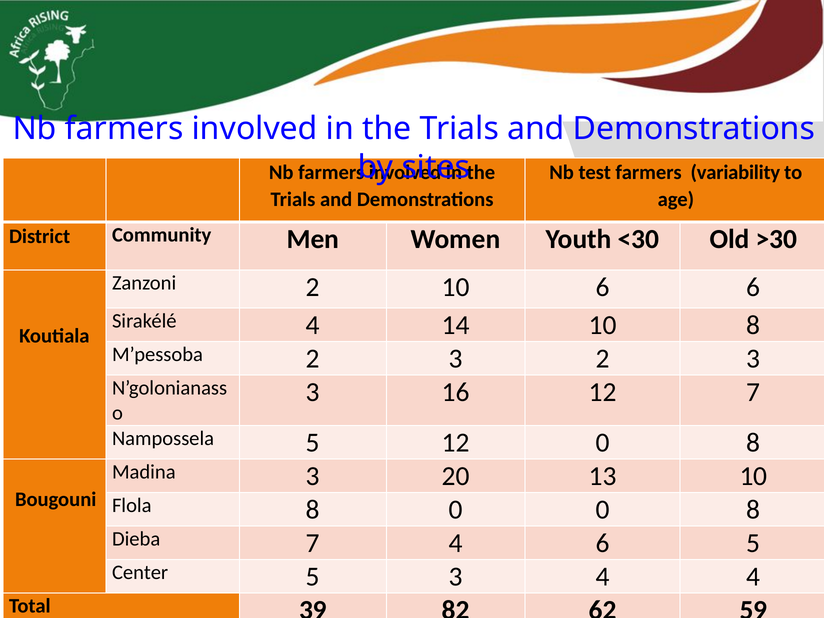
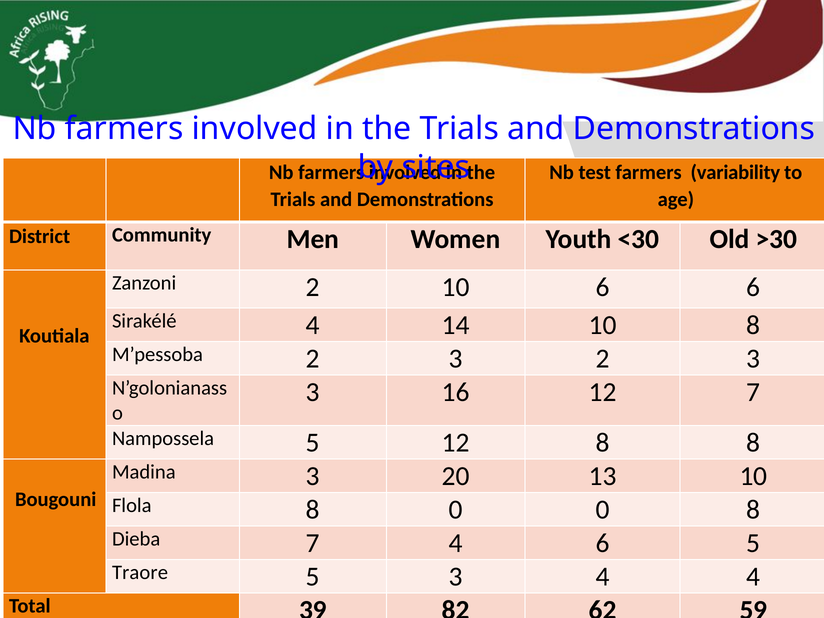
12 0: 0 -> 8
Center: Center -> Traore
